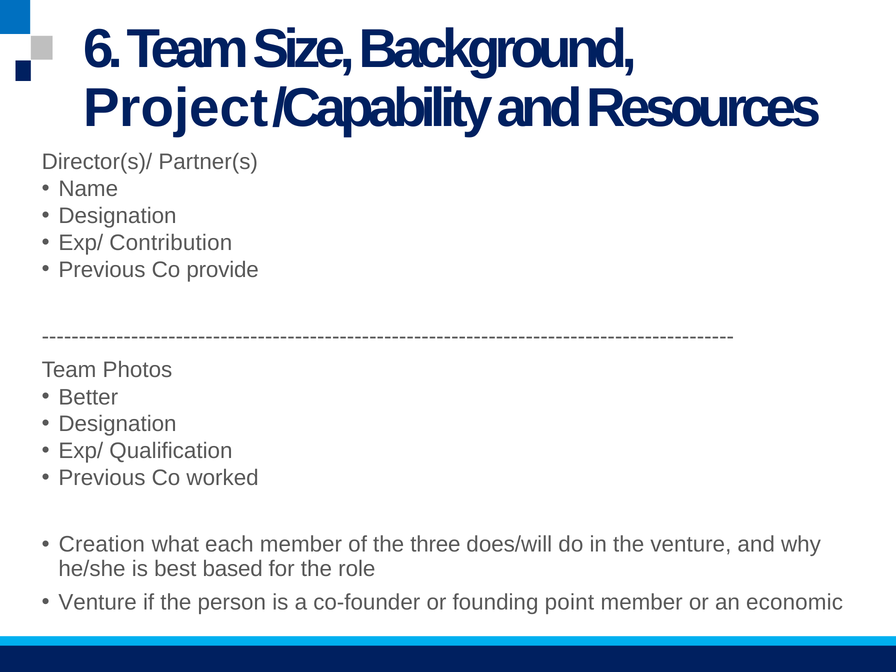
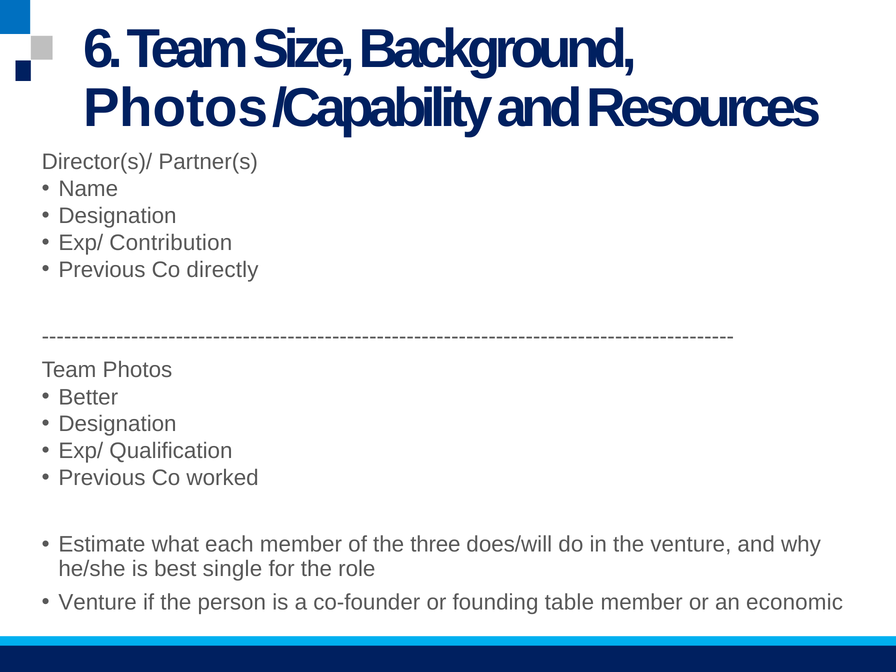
Project at (176, 108): Project -> Photos
provide: provide -> directly
Creation: Creation -> Estimate
based: based -> single
point: point -> table
